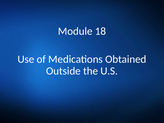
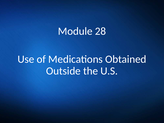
18: 18 -> 28
